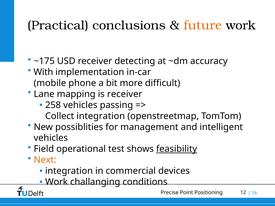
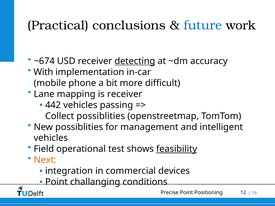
future colour: orange -> blue
~175: ~175 -> ~674
detecting underline: none -> present
258: 258 -> 442
Collect integration: integration -> possiblities
Work at (57, 182): Work -> Point
